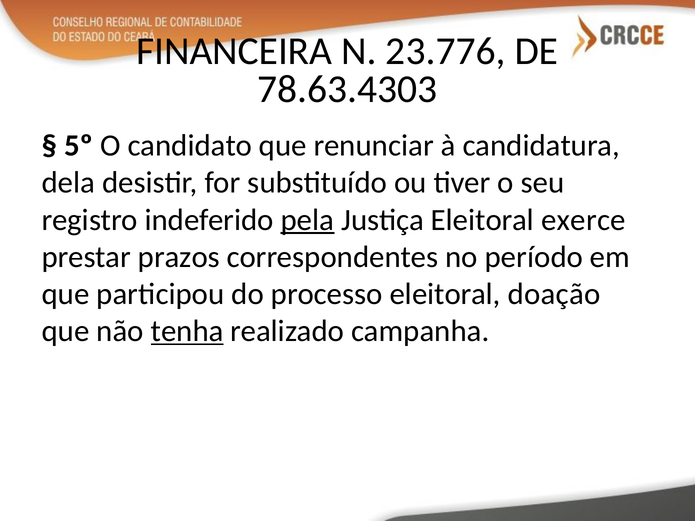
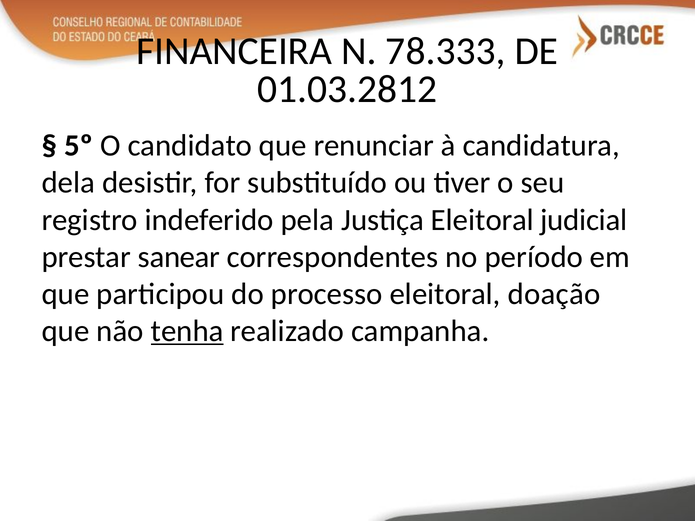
23.776: 23.776 -> 78.333
78.63.4303: 78.63.4303 -> 01.03.2812
pela underline: present -> none
exerce: exerce -> judicial
prazos: prazos -> sanear
